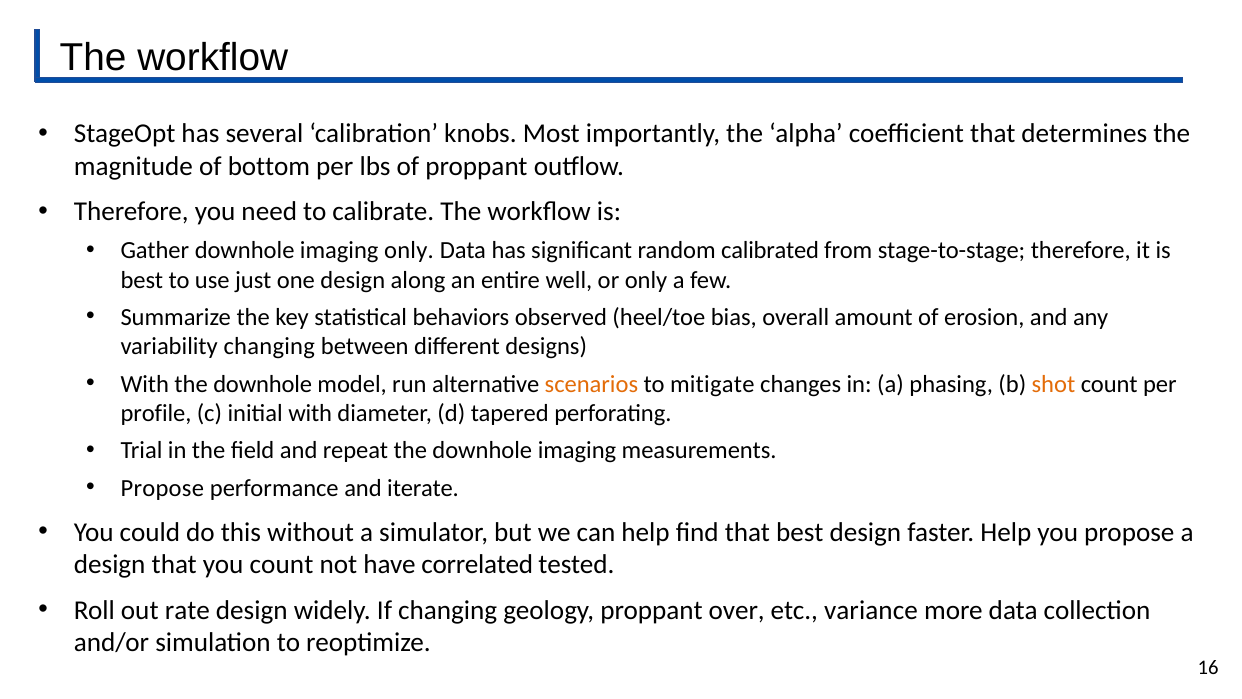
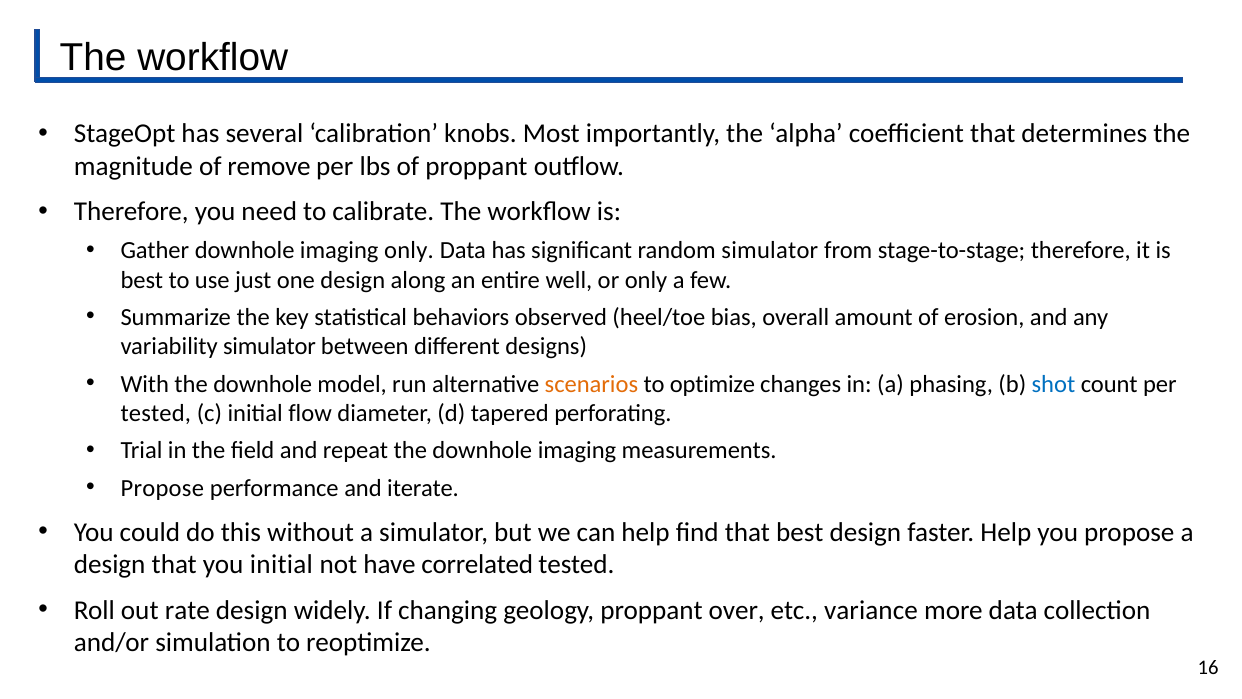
bottom: bottom -> remove
random calibrated: calibrated -> simulator
variability changing: changing -> simulator
mitigate: mitigate -> optimize
shot colour: orange -> blue
profile at (156, 413): profile -> tested
initial with: with -> flow
you count: count -> initial
